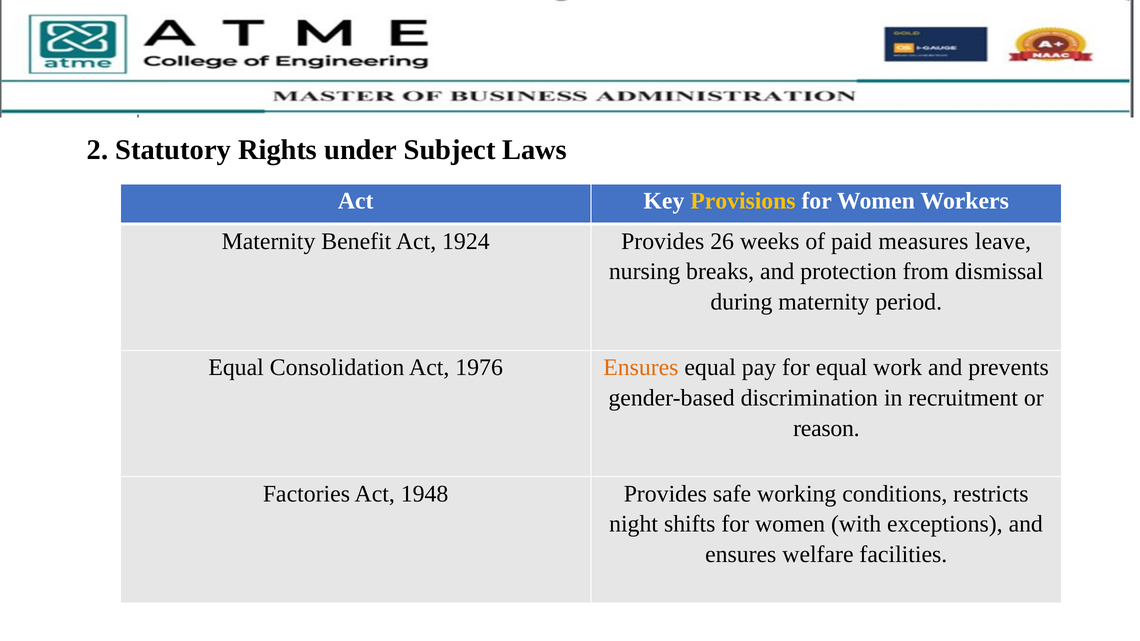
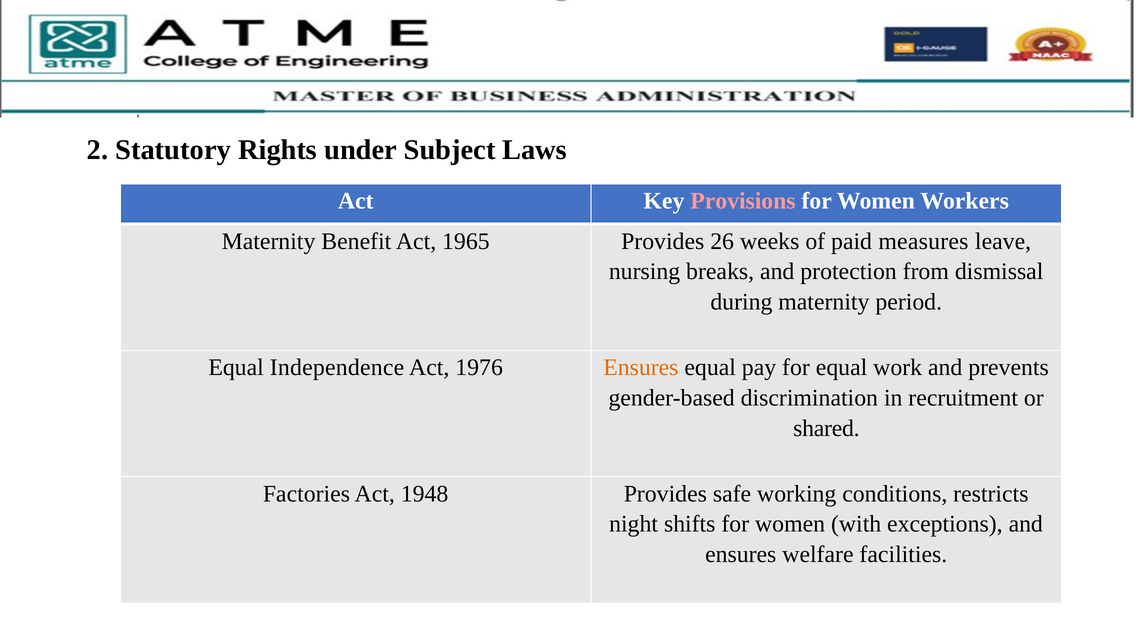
Provisions colour: yellow -> pink
1924: 1924 -> 1965
Consolidation: Consolidation -> Independence
reason: reason -> shared
